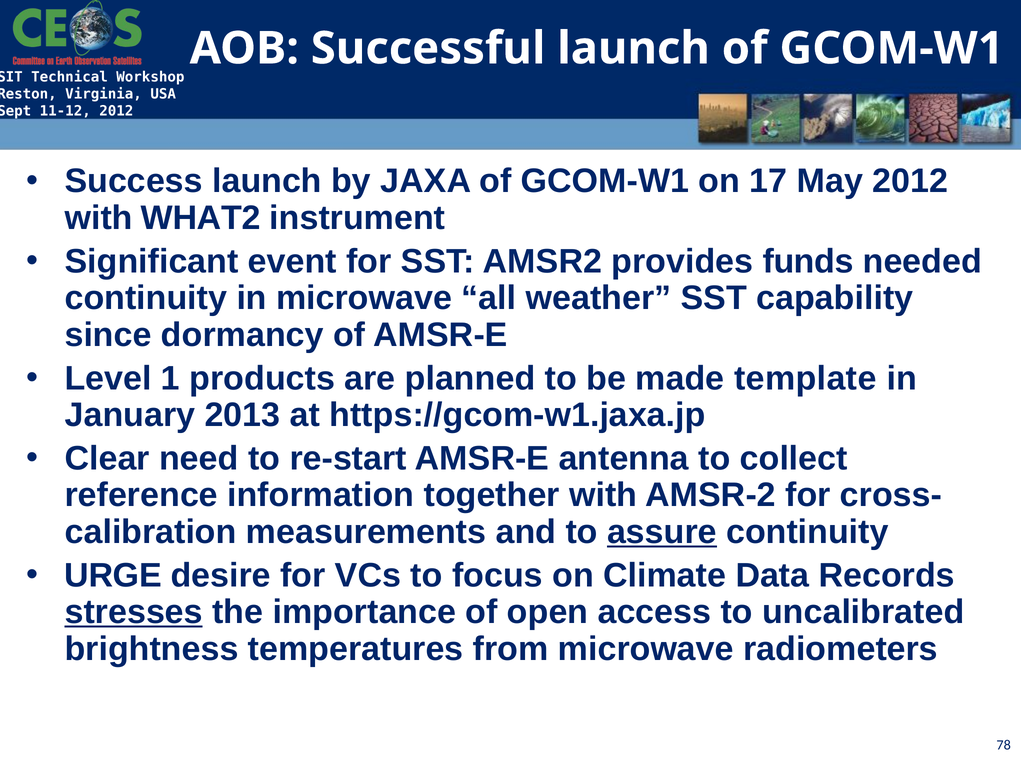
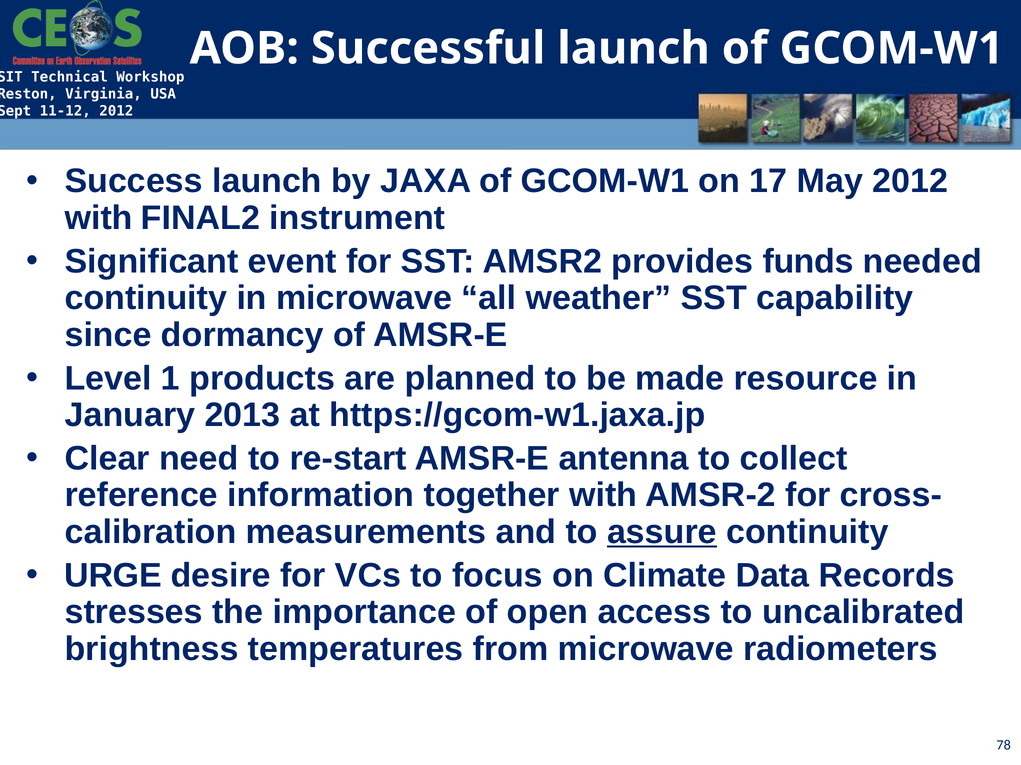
WHAT2: WHAT2 -> FINAL2
template: template -> resource
stresses underline: present -> none
